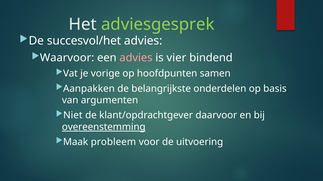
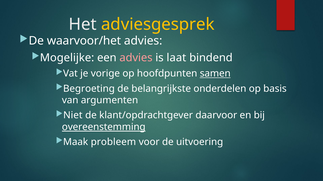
adviesgesprek colour: light green -> yellow
succesvol/het: succesvol/het -> waarvoor/het
Waarvoor: Waarvoor -> Mogelijke
vier: vier -> laat
samen underline: none -> present
Aanpakken: Aanpakken -> Begroeting
